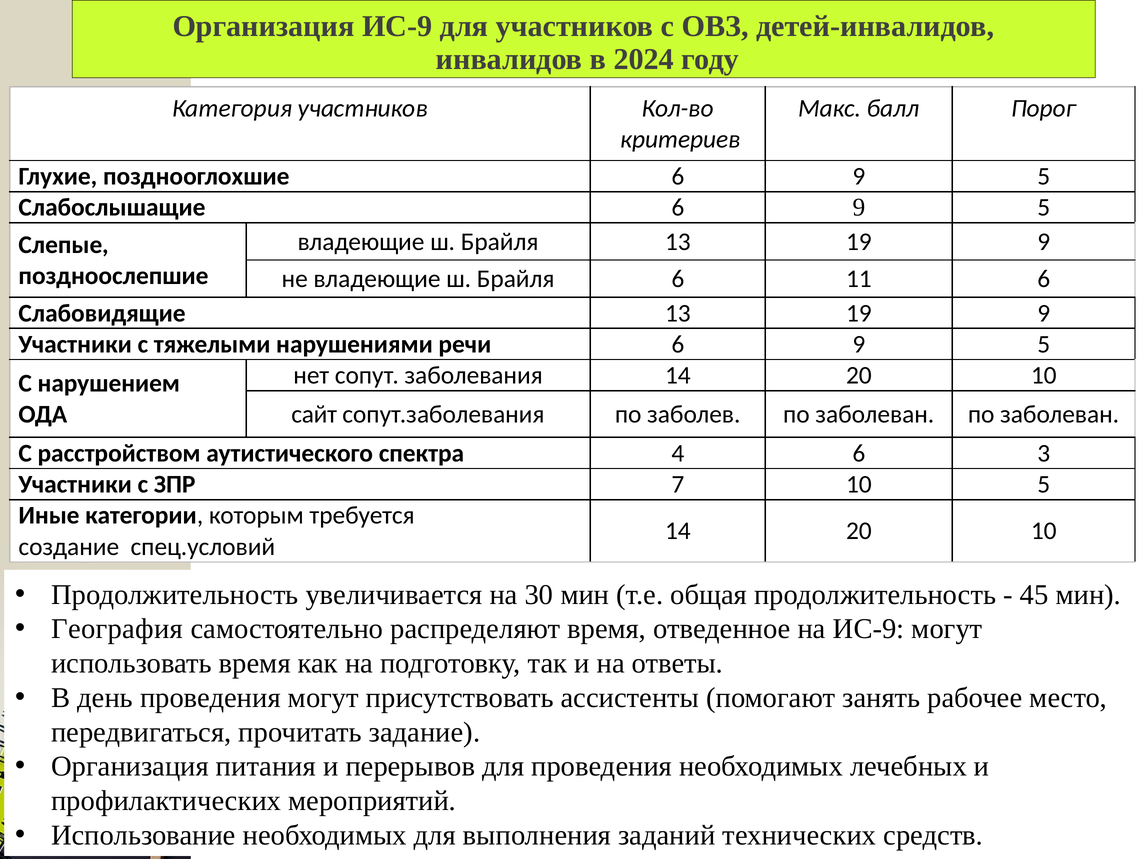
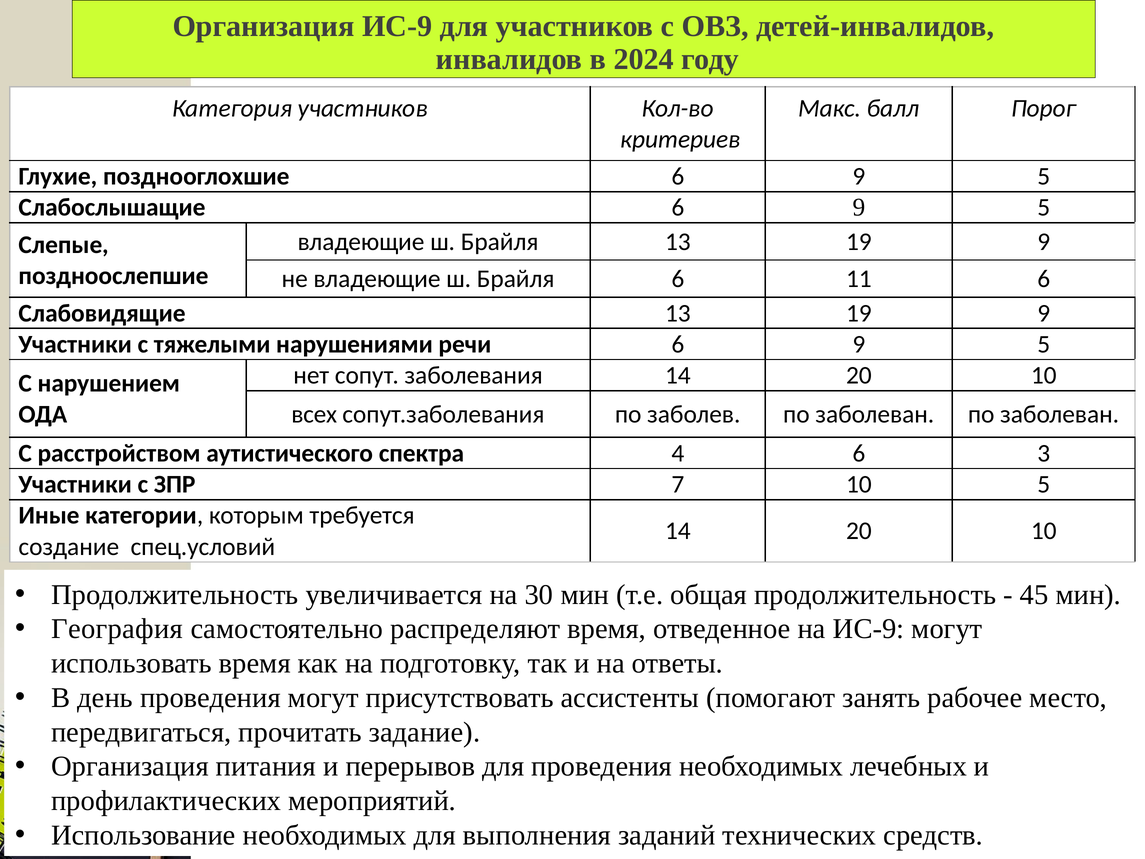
сайт: сайт -> всех
